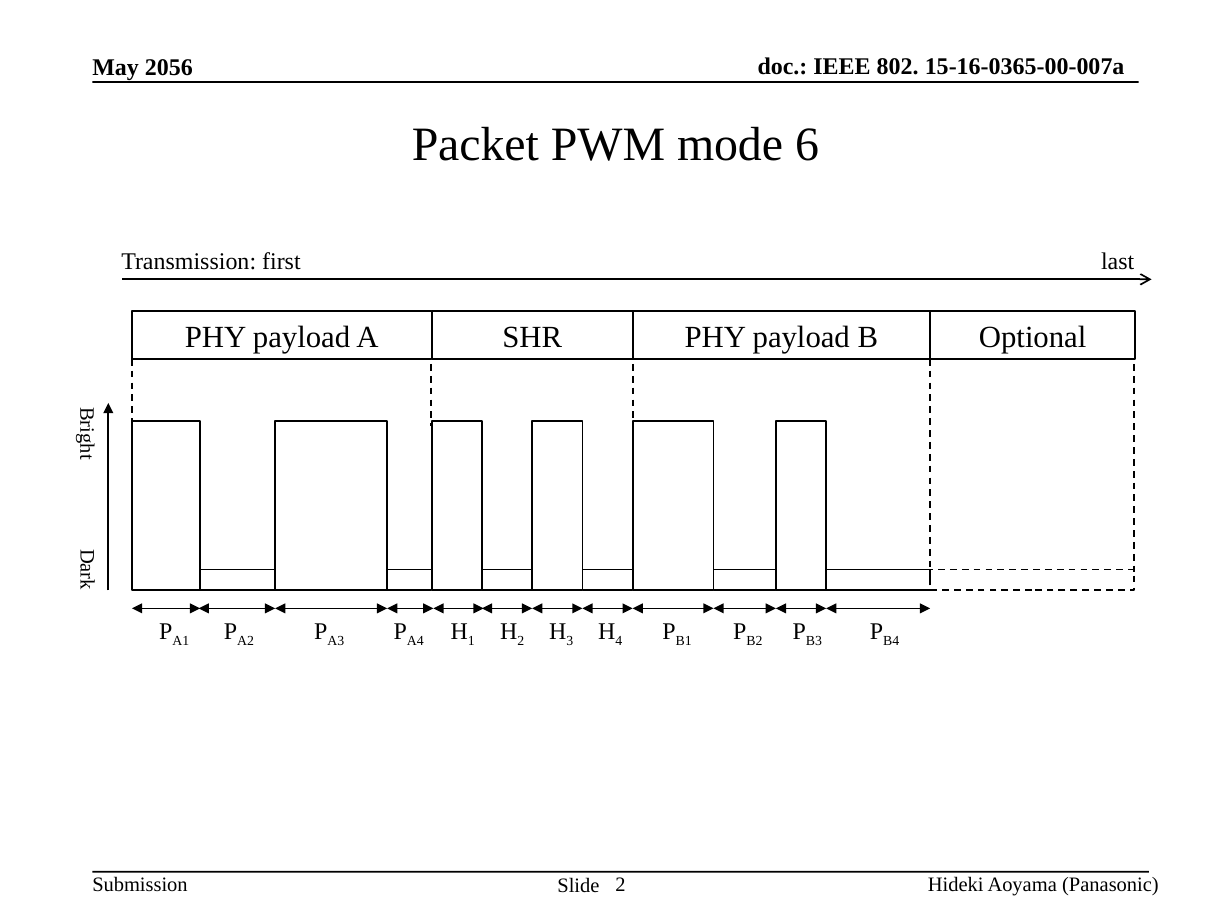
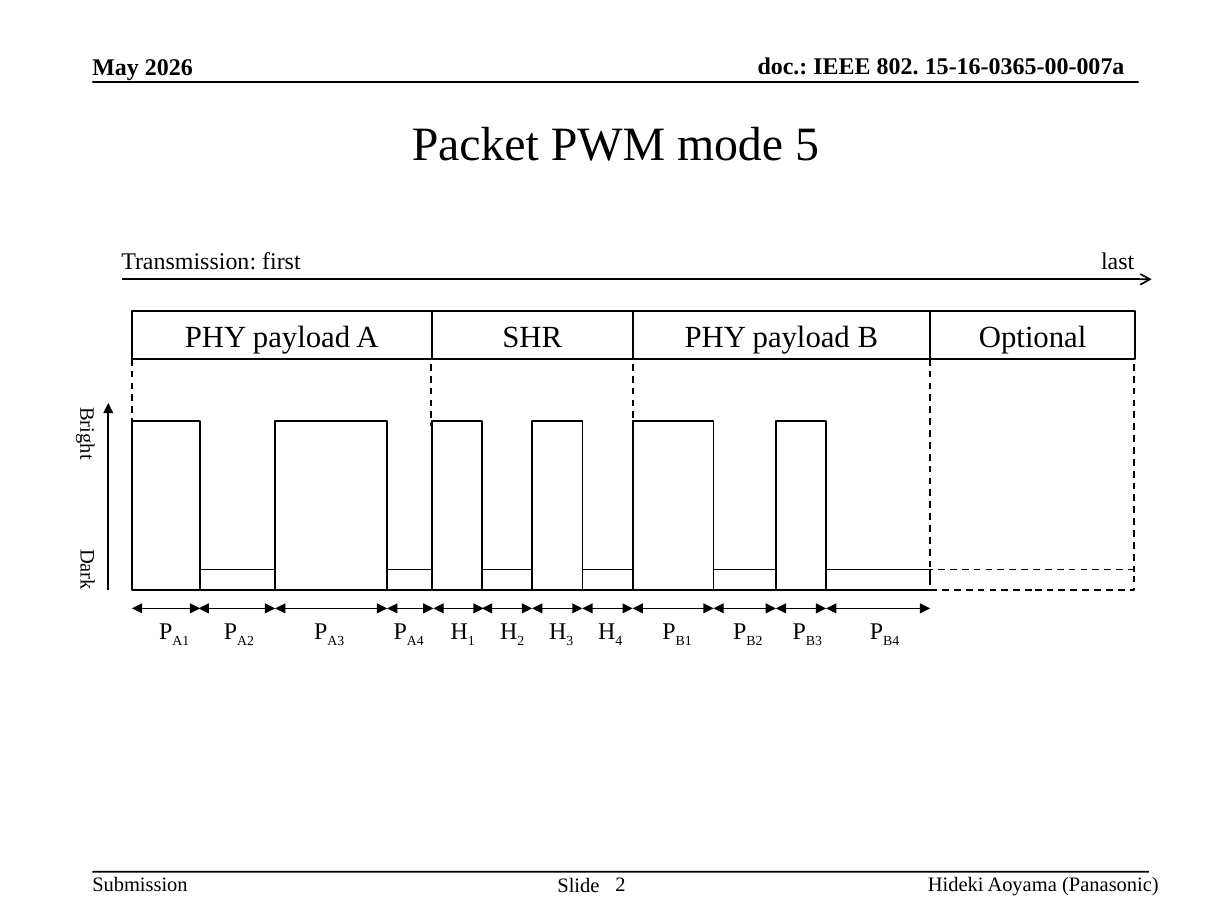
2056: 2056 -> 2026
6: 6 -> 5
